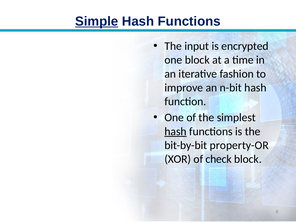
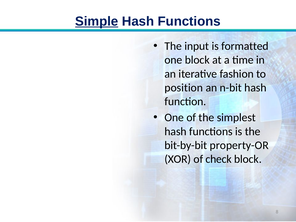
encrypted: encrypted -> formatted
improve: improve -> position
hash at (176, 131) underline: present -> none
